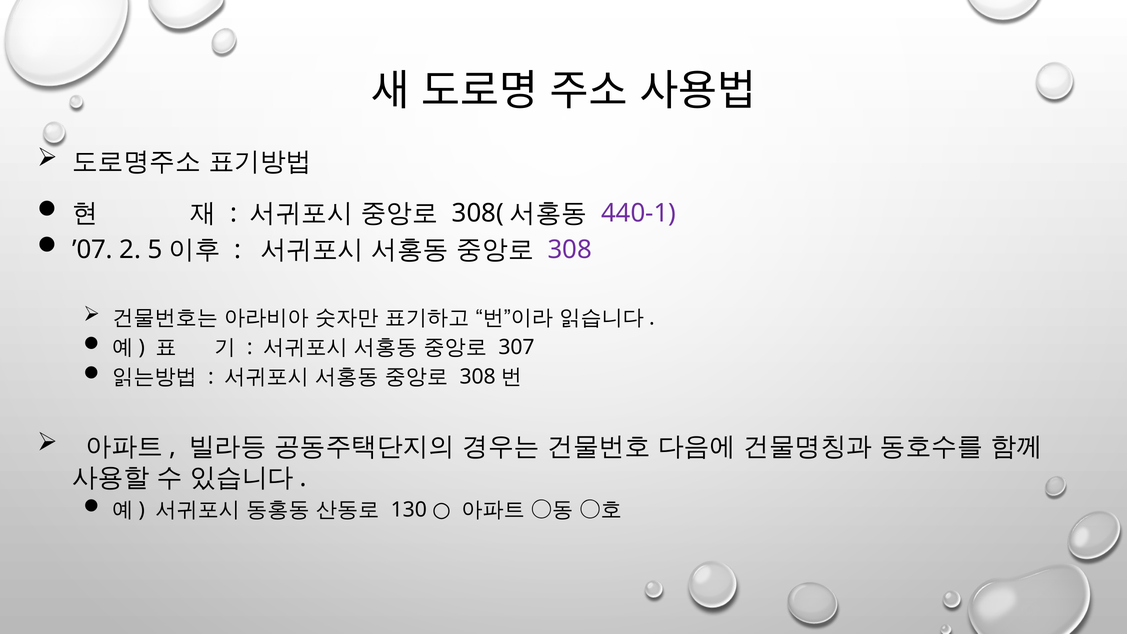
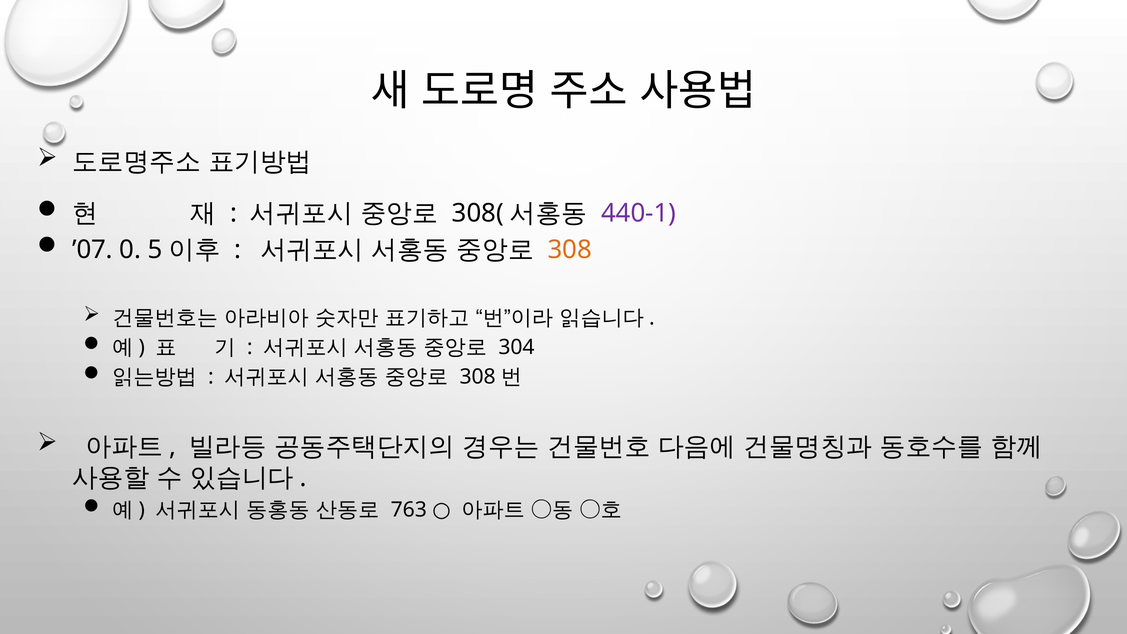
2: 2 -> 0
308 colour: purple -> orange
307: 307 -> 304
130: 130 -> 763
